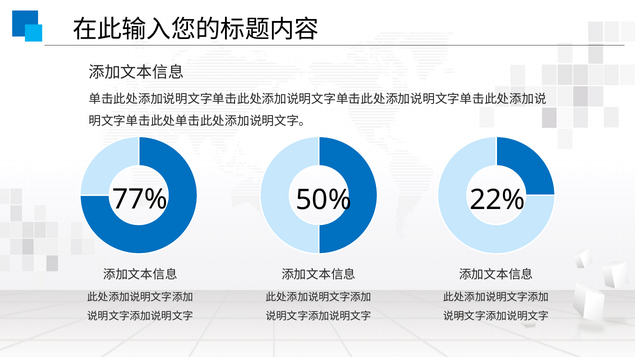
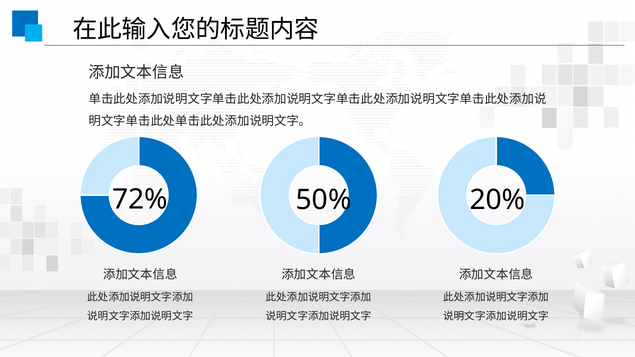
77%: 77% -> 72%
22%: 22% -> 20%
